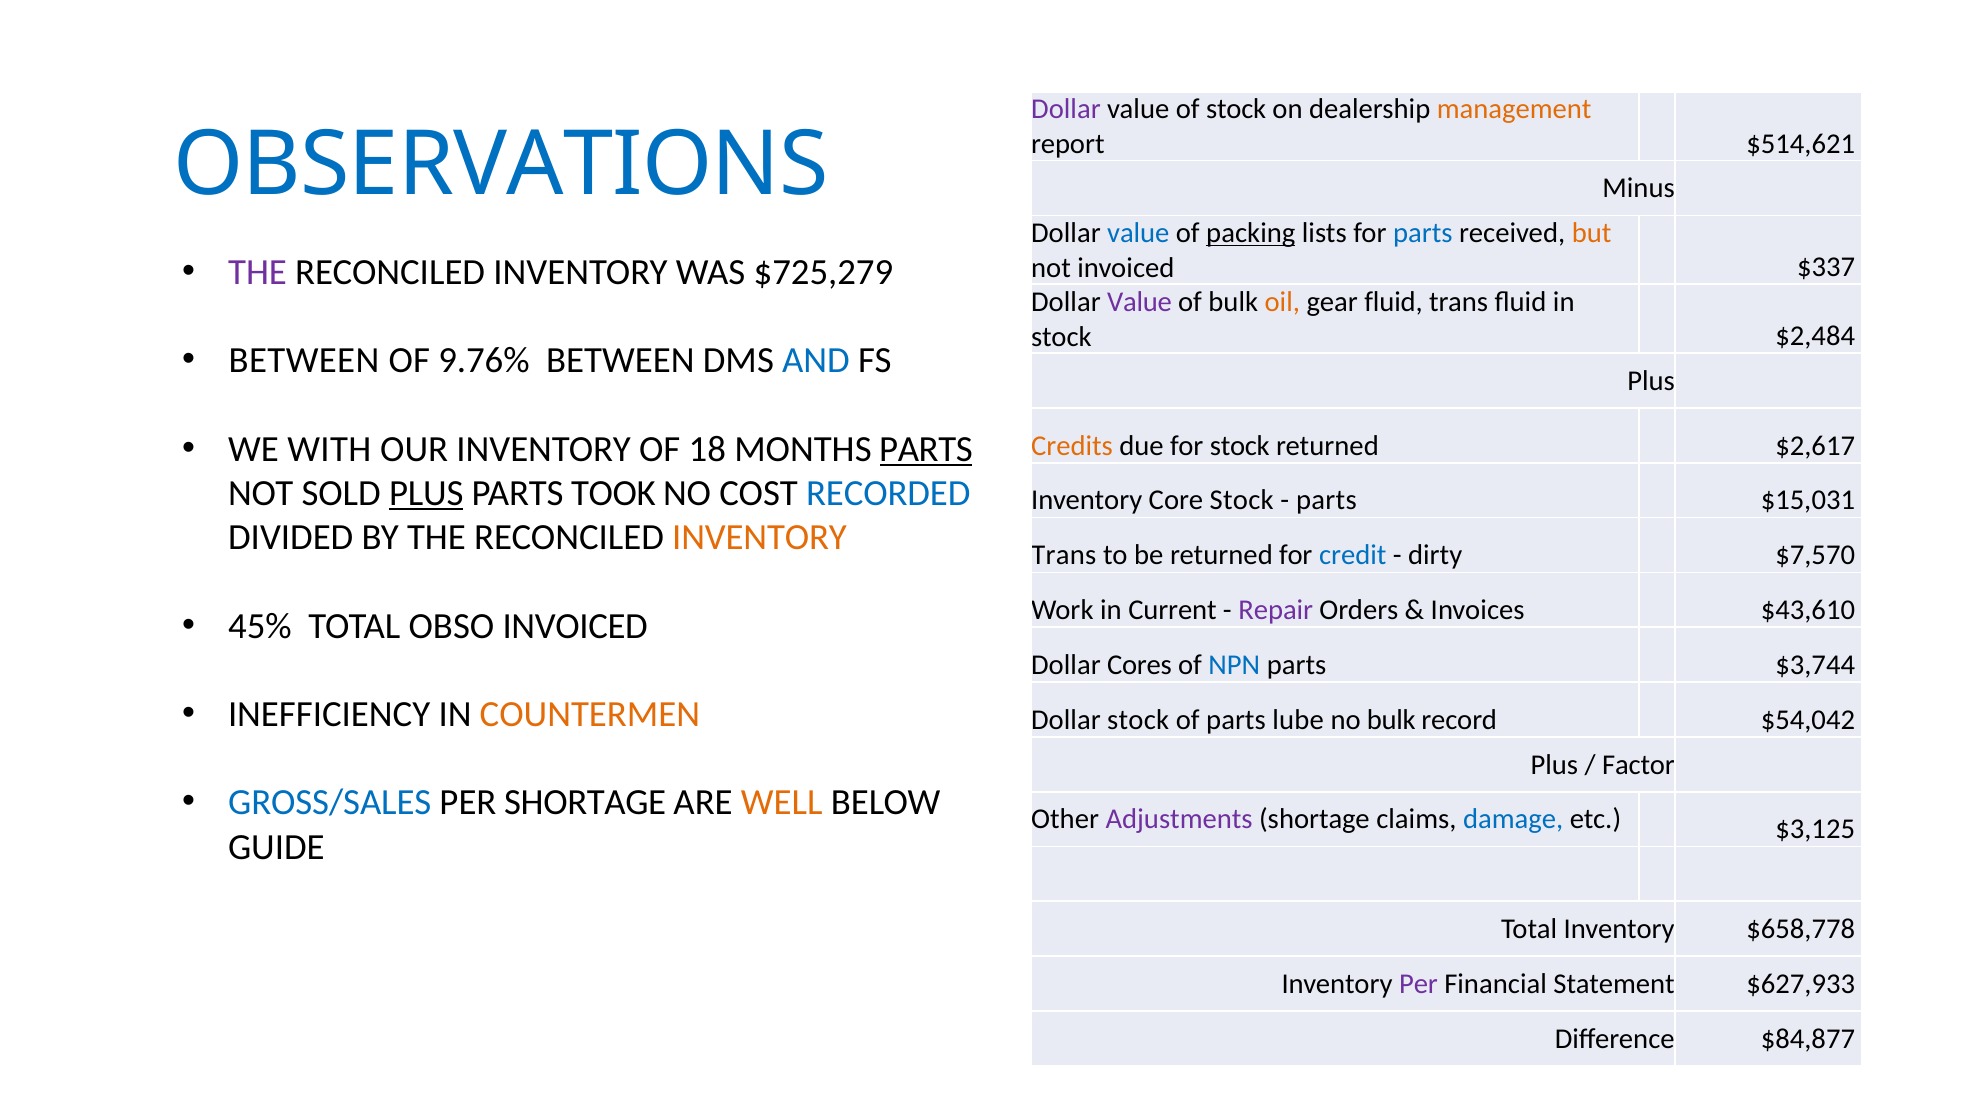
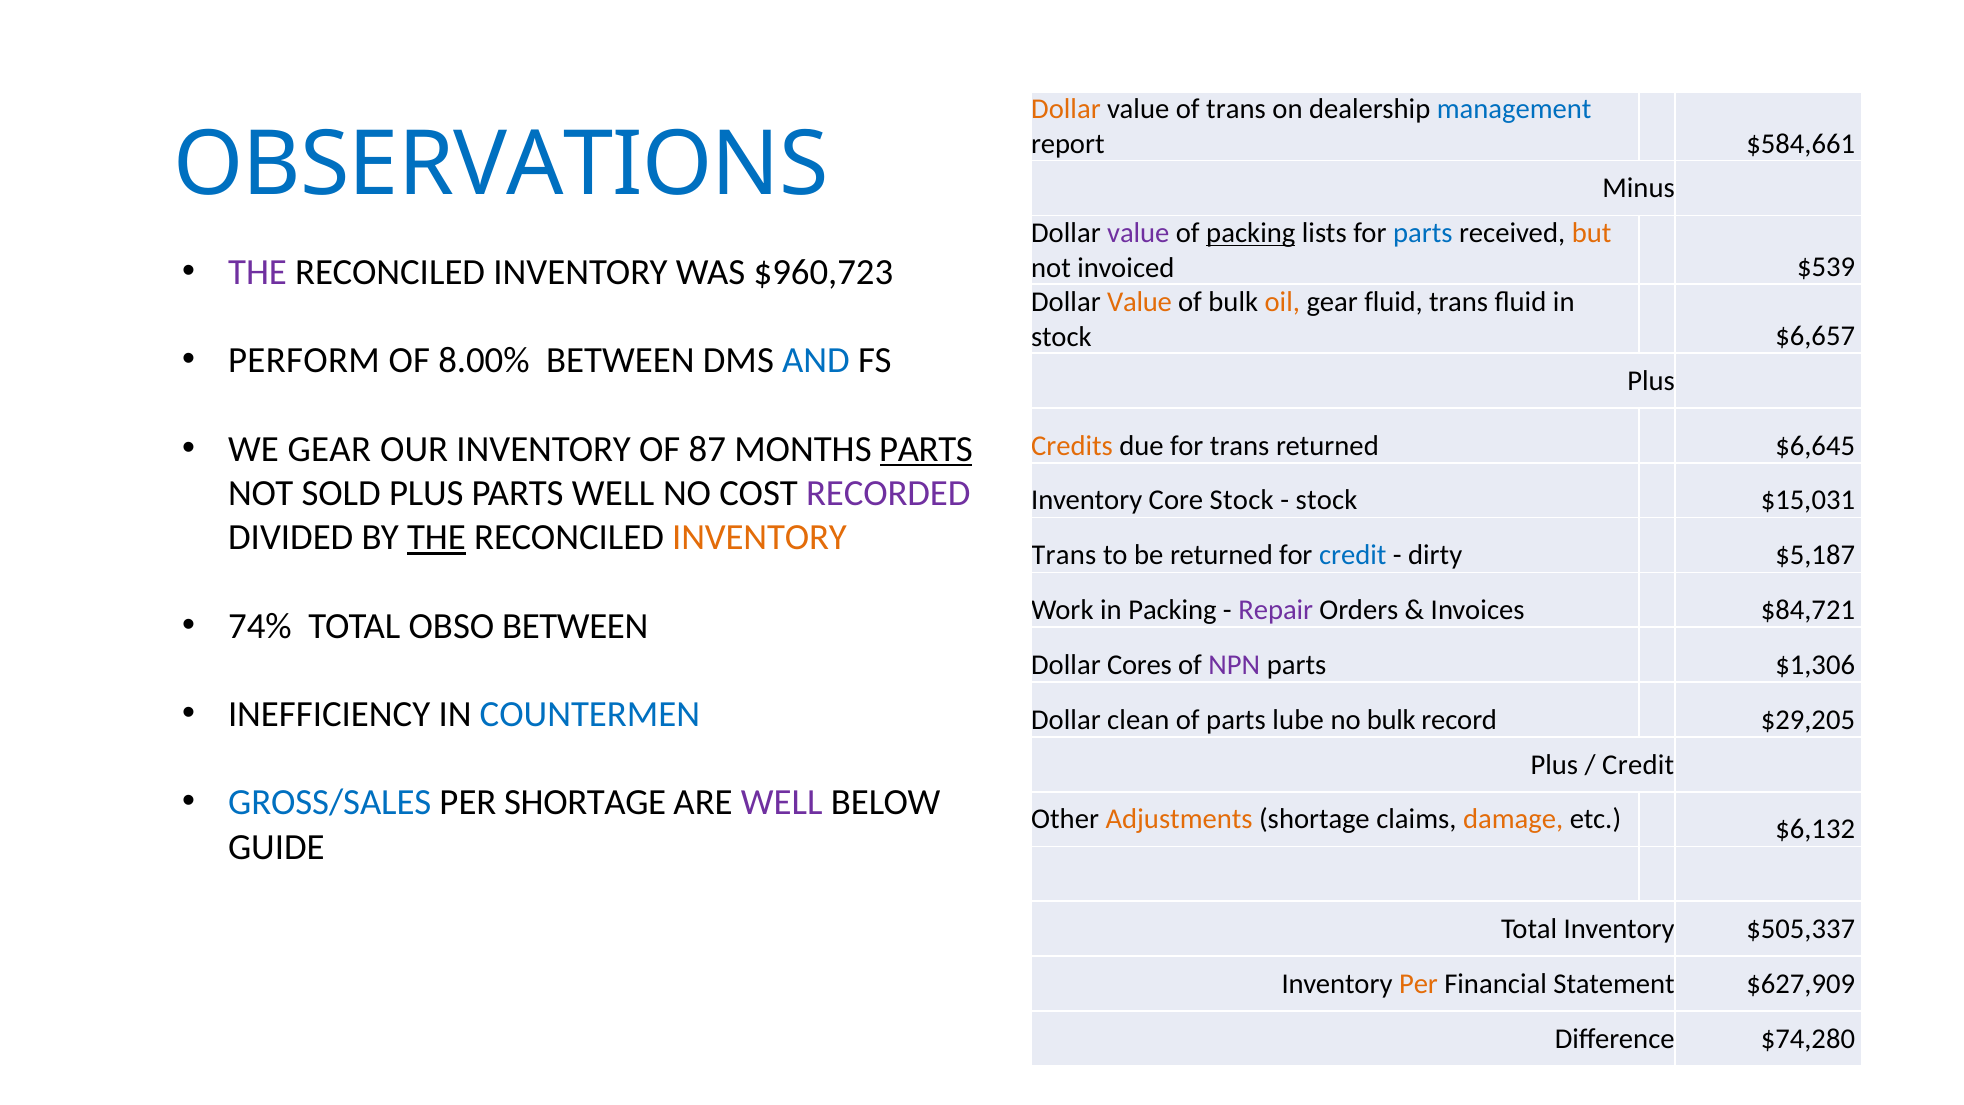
Dollar at (1066, 109) colour: purple -> orange
of stock: stock -> trans
management colour: orange -> blue
$514,621: $514,621 -> $584,661
value at (1138, 233) colour: blue -> purple
$725,279: $725,279 -> $960,723
$337: $337 -> $539
Value at (1139, 302) colour: purple -> orange
$2,484: $2,484 -> $6,657
BETWEEN at (304, 361): BETWEEN -> PERFORM
9.76%: 9.76% -> 8.00%
WE WITH: WITH -> GEAR
18: 18 -> 87
for stock: stock -> trans
$2,617: $2,617 -> $6,645
PLUS at (426, 493) underline: present -> none
PARTS TOOK: TOOK -> WELL
RECORDED colour: blue -> purple
parts at (1326, 500): parts -> stock
THE at (436, 537) underline: none -> present
$7,570: $7,570 -> $5,187
in Current: Current -> Packing
$43,610: $43,610 -> $84,721
45%: 45% -> 74%
OBSO INVOICED: INVOICED -> BETWEEN
NPN colour: blue -> purple
$3,744: $3,744 -> $1,306
COUNTERMEN colour: orange -> blue
Dollar stock: stock -> clean
$54,042: $54,042 -> $29,205
Factor at (1639, 764): Factor -> Credit
WELL at (782, 803) colour: orange -> purple
Adjustments colour: purple -> orange
damage colour: blue -> orange
$3,125: $3,125 -> $6,132
$658,778: $658,778 -> $505,337
Per at (1419, 984) colour: purple -> orange
$627,933: $627,933 -> $627,909
$84,877: $84,877 -> $74,280
